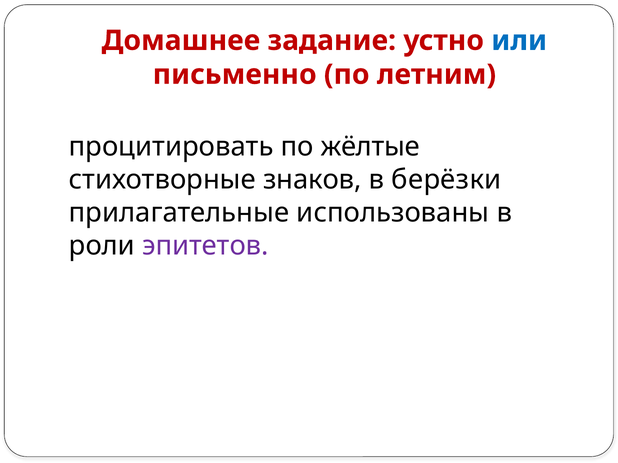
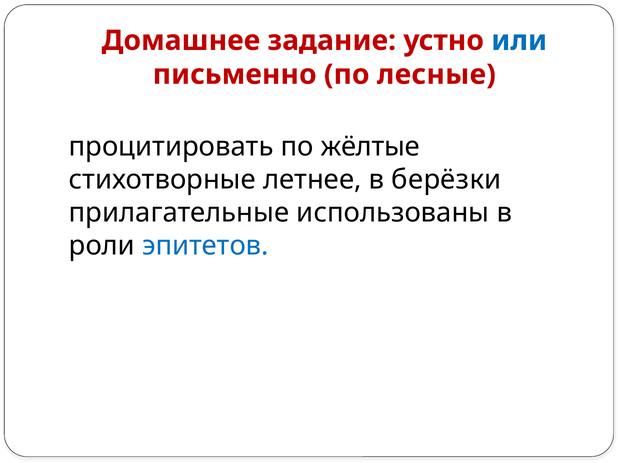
летним: летним -> лесные
знаков: знаков -> летнее
эпитетов colour: purple -> blue
